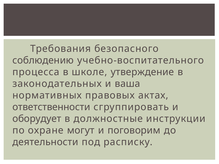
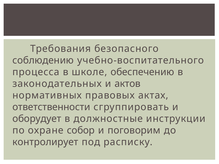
утверждение: утверждение -> обеспечению
ваша: ваша -> актов
могут: могут -> собор
деятельности: деятельности -> контролирует
